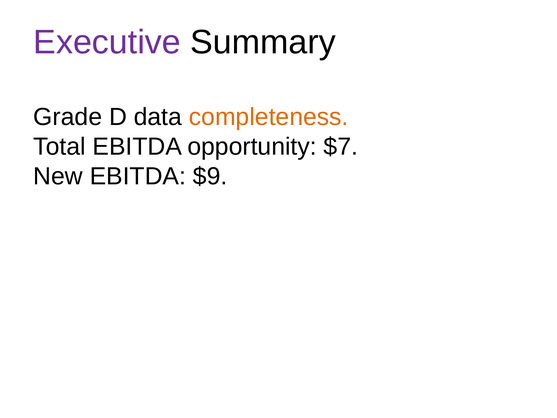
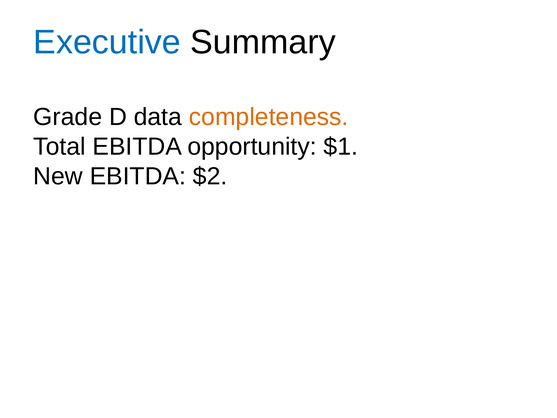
Executive colour: purple -> blue
$7: $7 -> $1
$9: $9 -> $2
